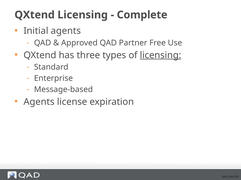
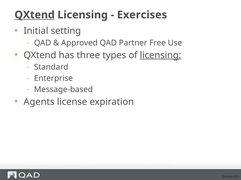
QXtend at (35, 15) underline: none -> present
Complete: Complete -> Exercises
Initial agents: agents -> setting
